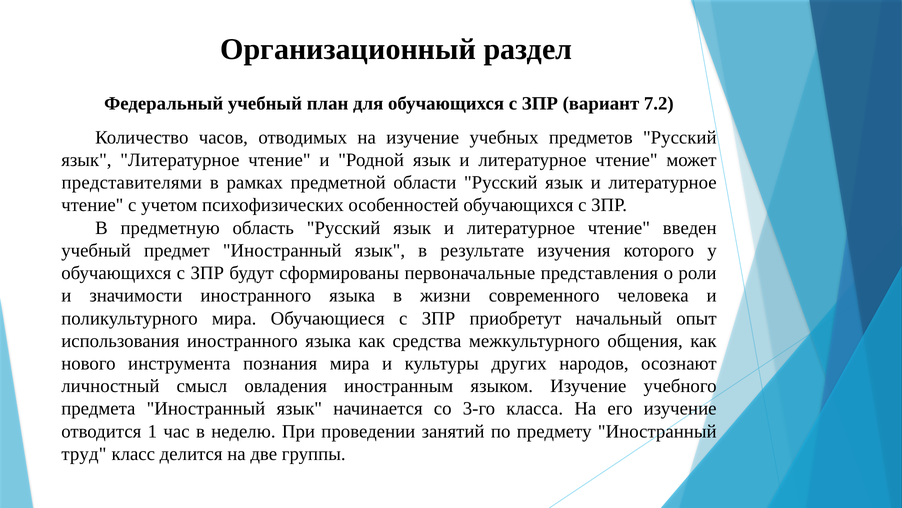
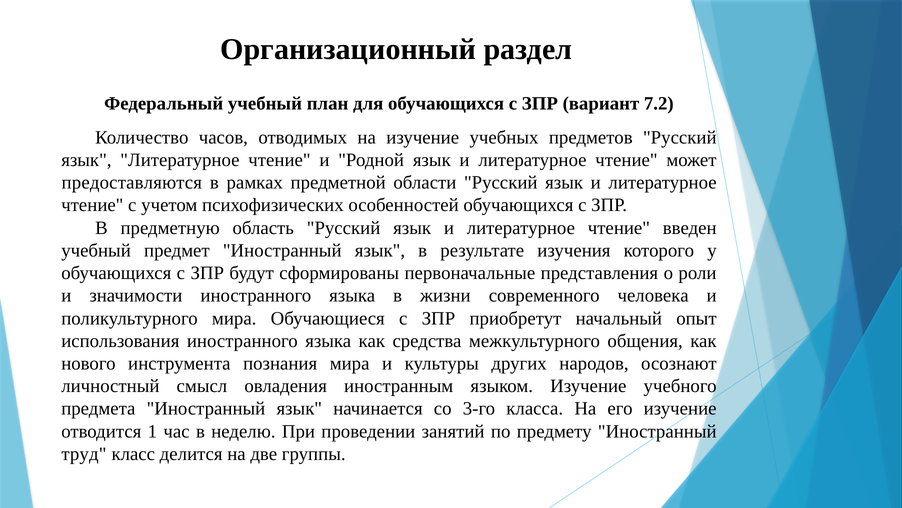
представителями: представителями -> предоставляются
